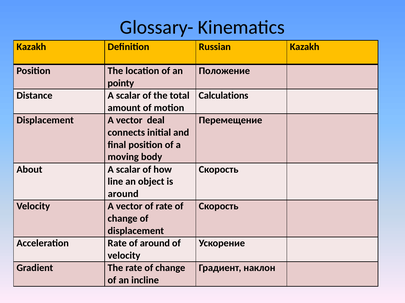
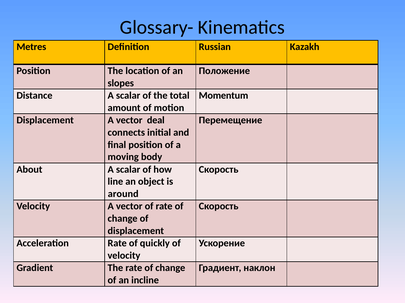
Kazakh at (31, 47): Kazakh -> Metres
pointy: pointy -> slopes
Calculations: Calculations -> Momentum
of around: around -> quickly
